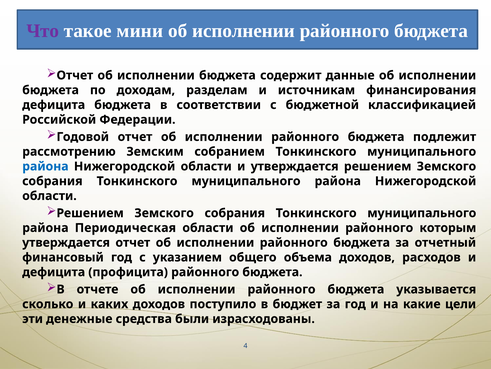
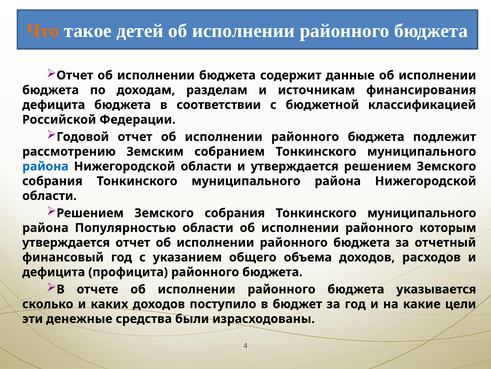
Что colour: purple -> orange
мини: мини -> детей
Периодическая: Периодическая -> Популярностью
